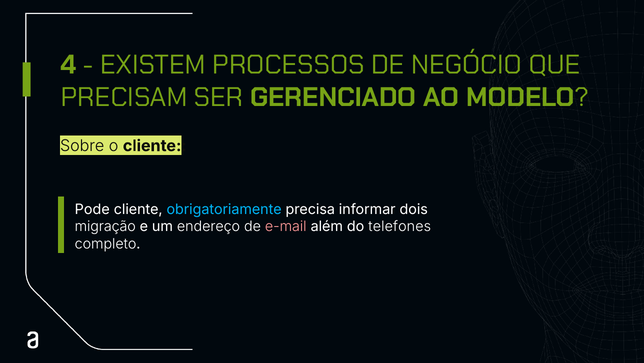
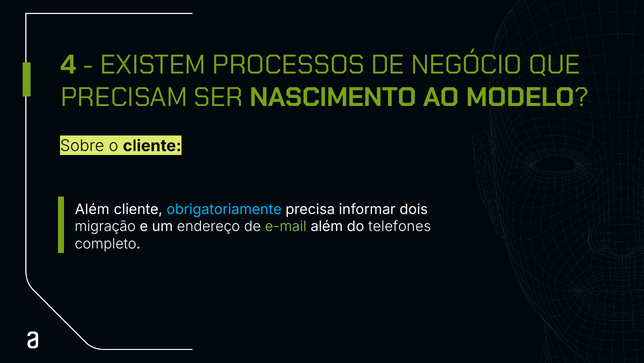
GERENCIADO: GERENCIADO -> NASCIMENTO
Pode at (92, 209): Pode -> Além
e-mail colour: pink -> light green
